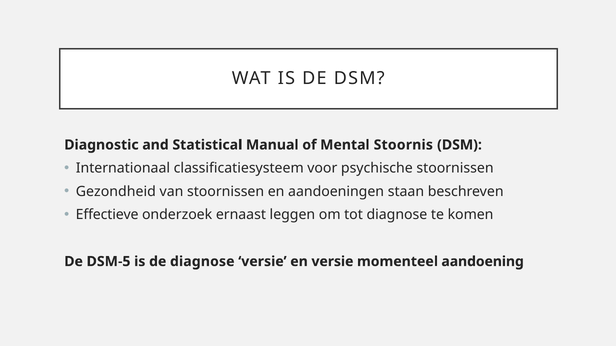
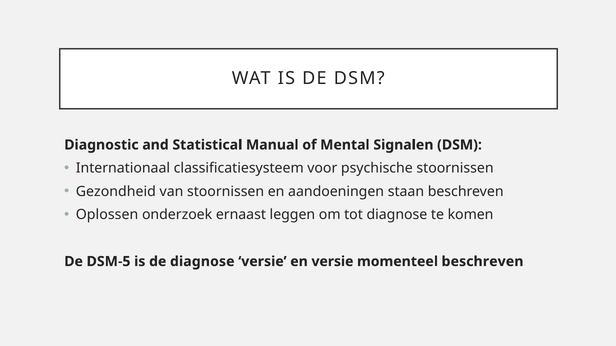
Stoornis: Stoornis -> Signalen
Effectieve: Effectieve -> Oplossen
momenteel aandoening: aandoening -> beschreven
